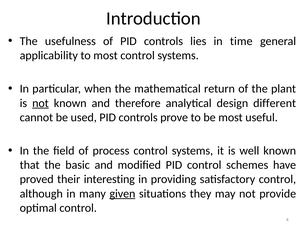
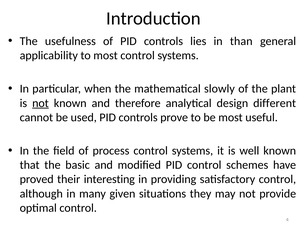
time: time -> than
return: return -> slowly
given underline: present -> none
